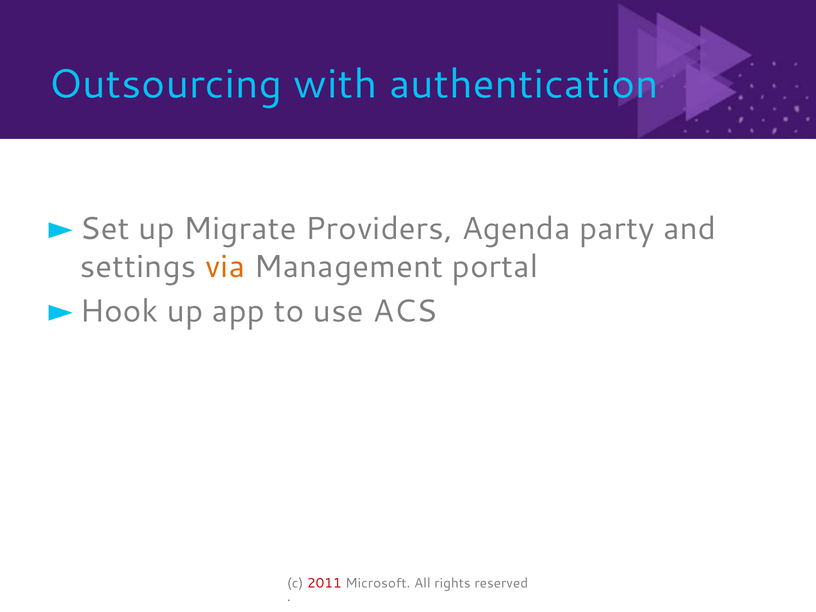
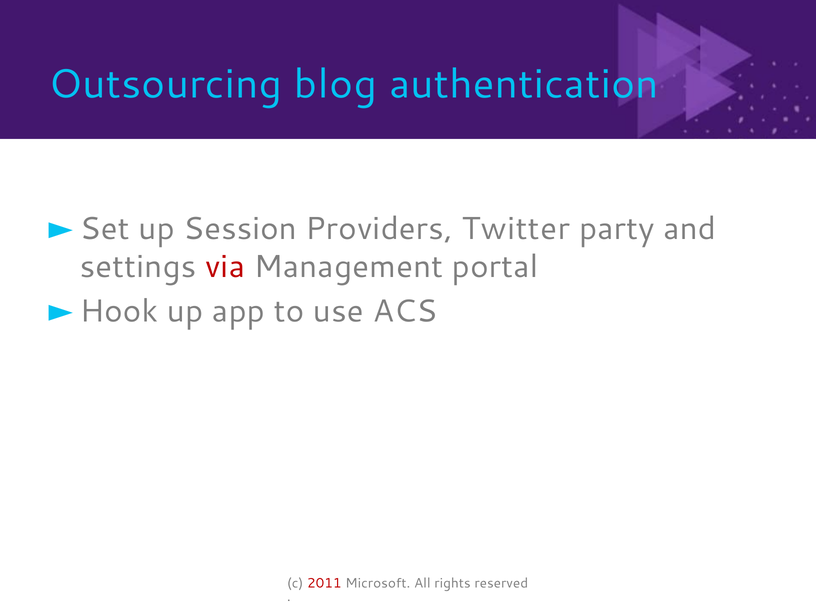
with: with -> blog
Migrate: Migrate -> Session
Agenda: Agenda -> Twitter
via colour: orange -> red
